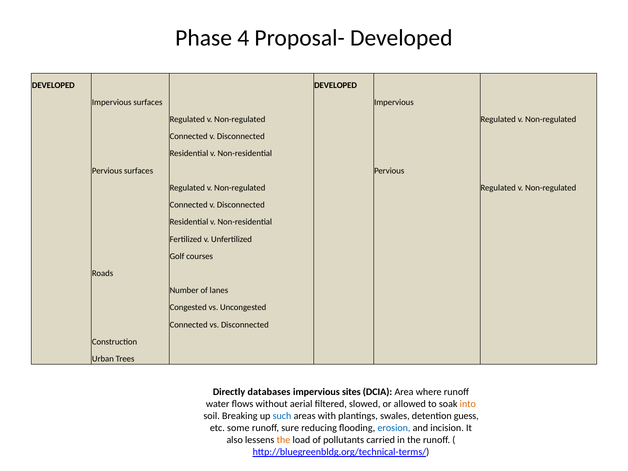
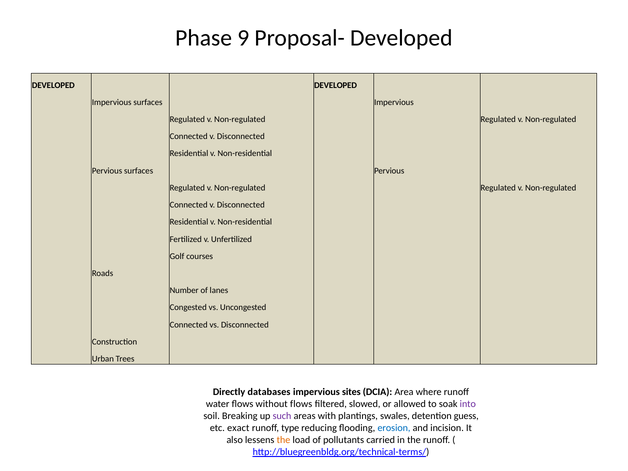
4: 4 -> 9
without aerial: aerial -> flows
into colour: orange -> purple
such colour: blue -> purple
some: some -> exact
sure: sure -> type
